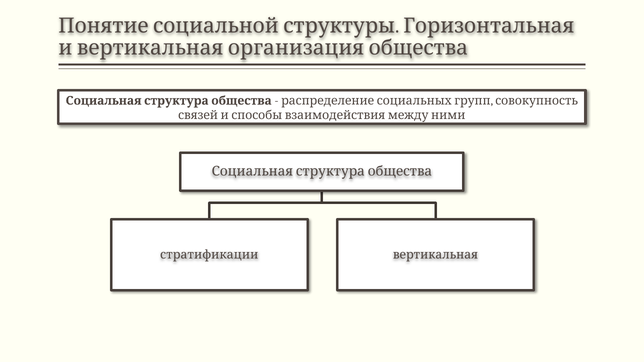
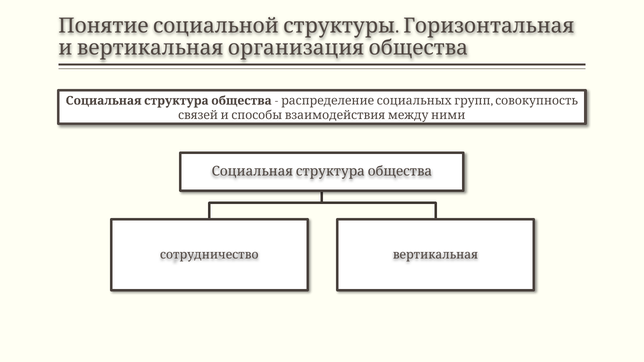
стратификации: стратификации -> сотрудничество
